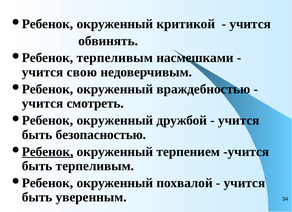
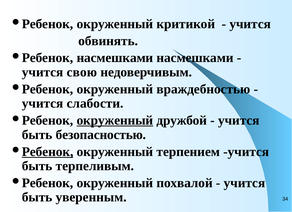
Ребенок терпеливым: терпеливым -> насмешками
смотреть: смотреть -> слабости
окруженный at (115, 121) underline: none -> present
